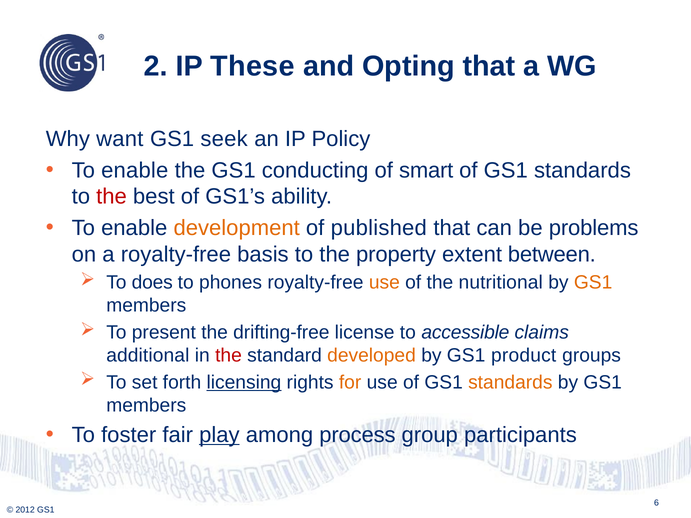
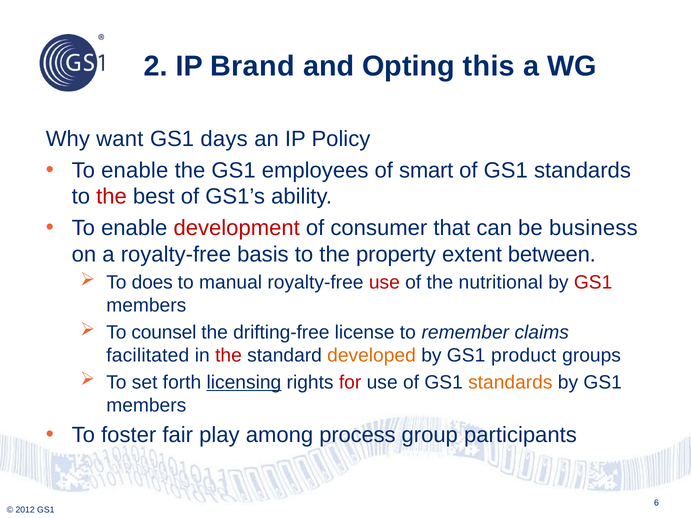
These: These -> Brand
Opting that: that -> this
seek: seek -> days
conducting: conducting -> employees
development colour: orange -> red
published: published -> consumer
problems: problems -> business
phones: phones -> manual
use at (384, 283) colour: orange -> red
GS1 at (593, 283) colour: orange -> red
present: present -> counsel
accessible: accessible -> remember
additional: additional -> facilitated
for colour: orange -> red
play underline: present -> none
